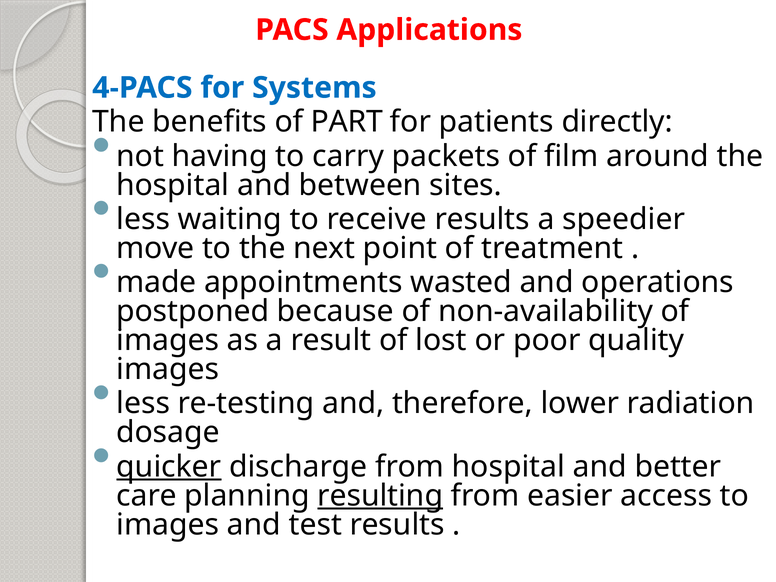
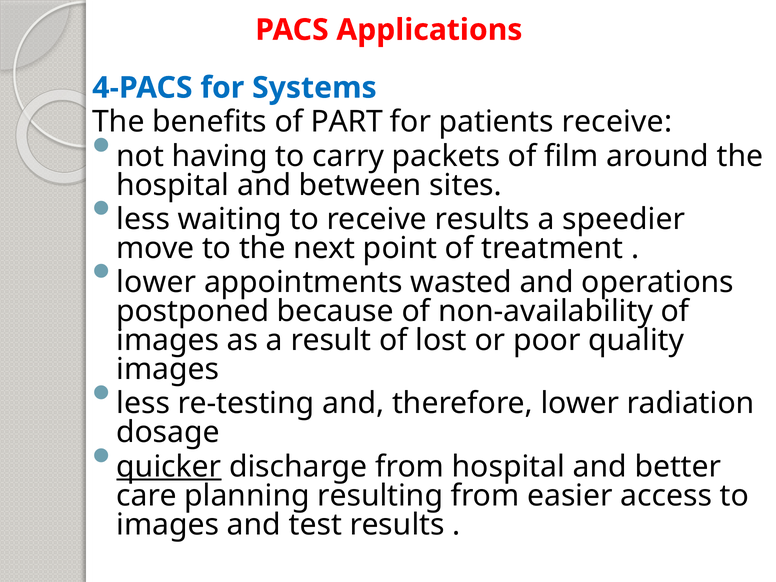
patients directly: directly -> receive
made at (156, 282): made -> lower
resulting underline: present -> none
